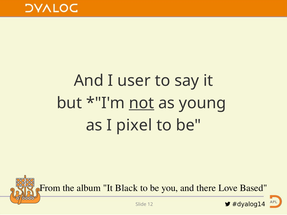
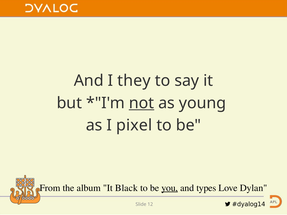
user: user -> they
you underline: none -> present
there: there -> types
Based: Based -> Dylan
